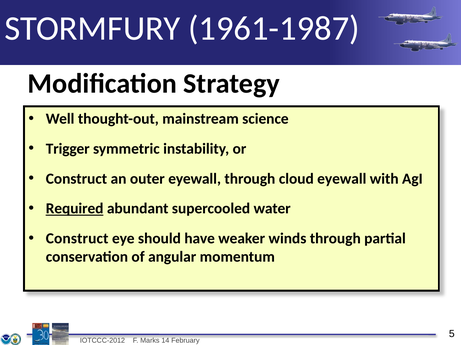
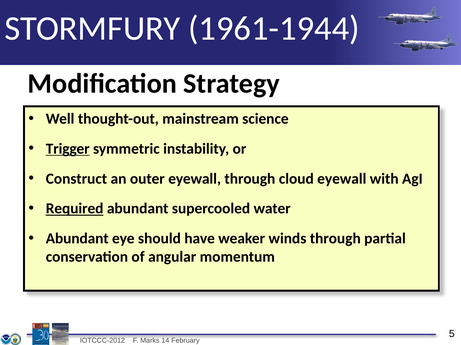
1961-1987: 1961-1987 -> 1961-1944
Trigger underline: none -> present
Construct at (77, 239): Construct -> Abundant
